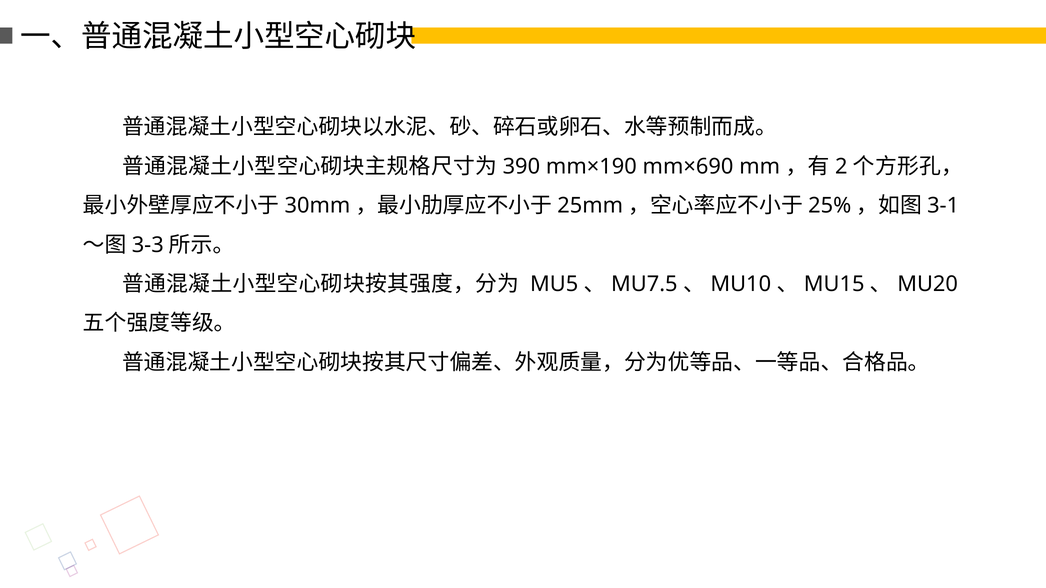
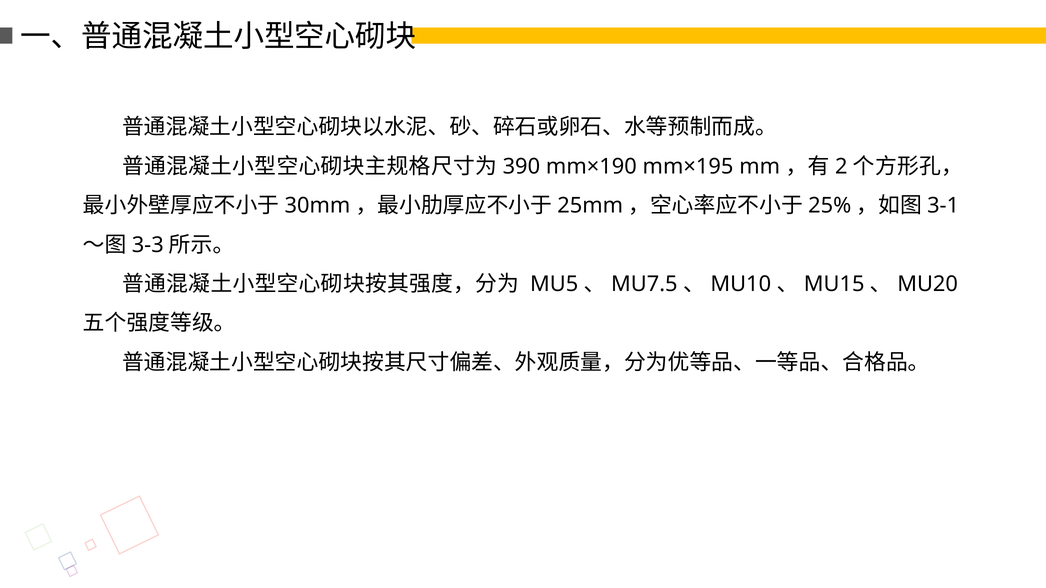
mm×690: mm×690 -> mm×195
